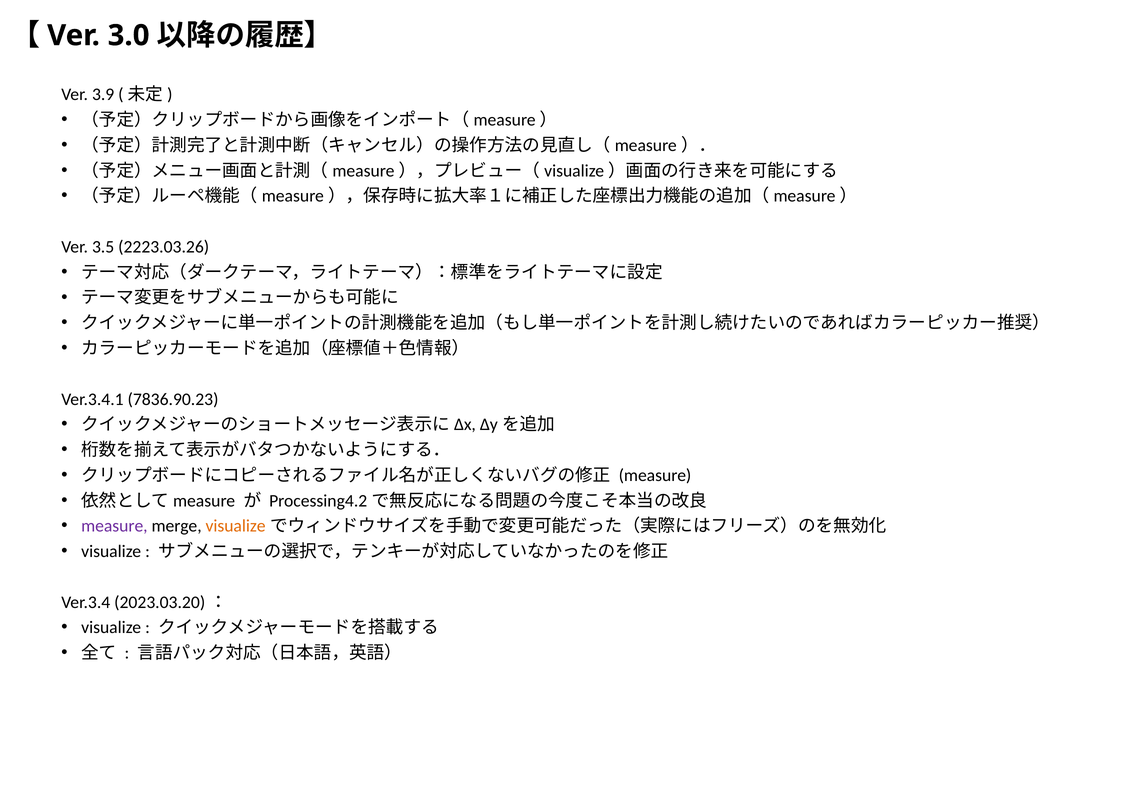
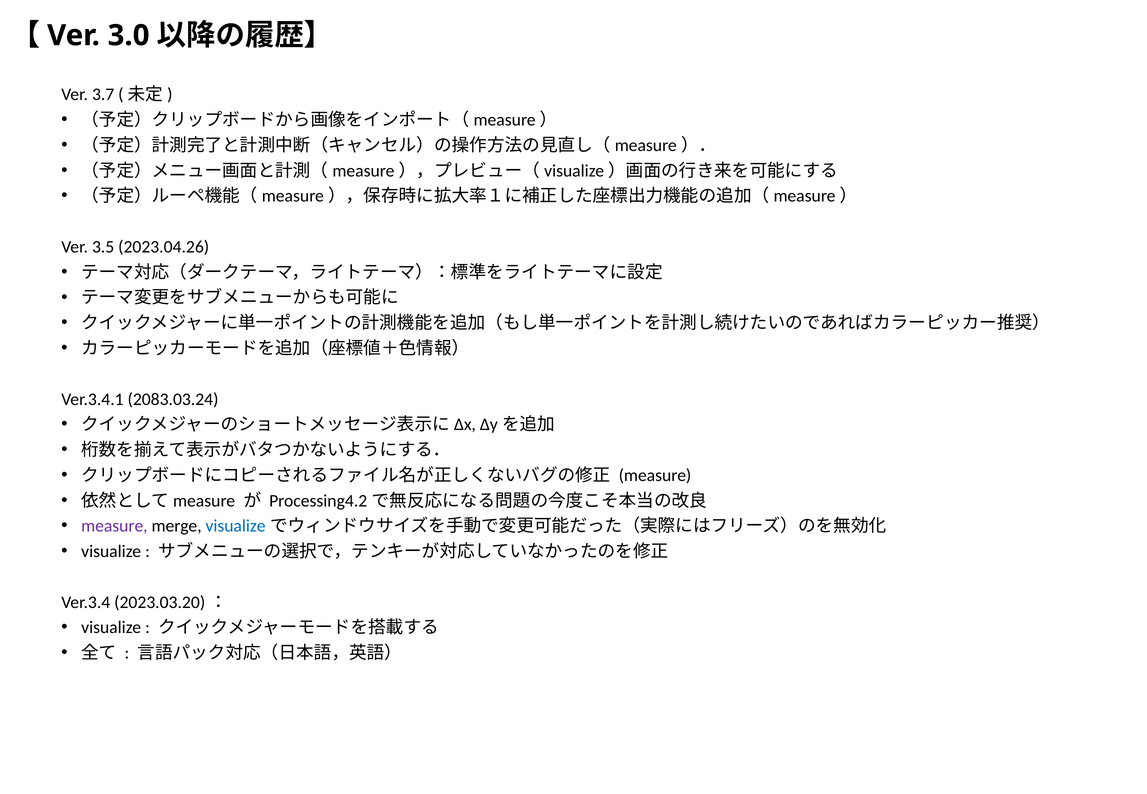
3.9: 3.9 -> 3.7
2223.03.26: 2223.03.26 -> 2023.04.26
7836.90.23: 7836.90.23 -> 2083.03.24
visualize at (236, 526) colour: orange -> blue
